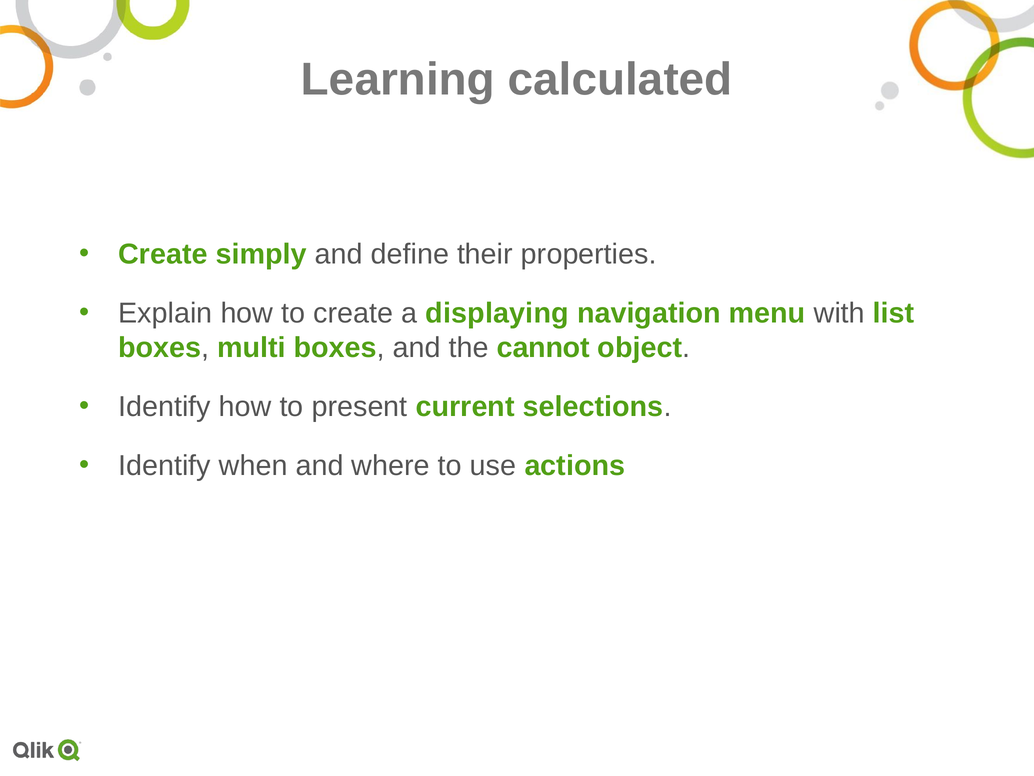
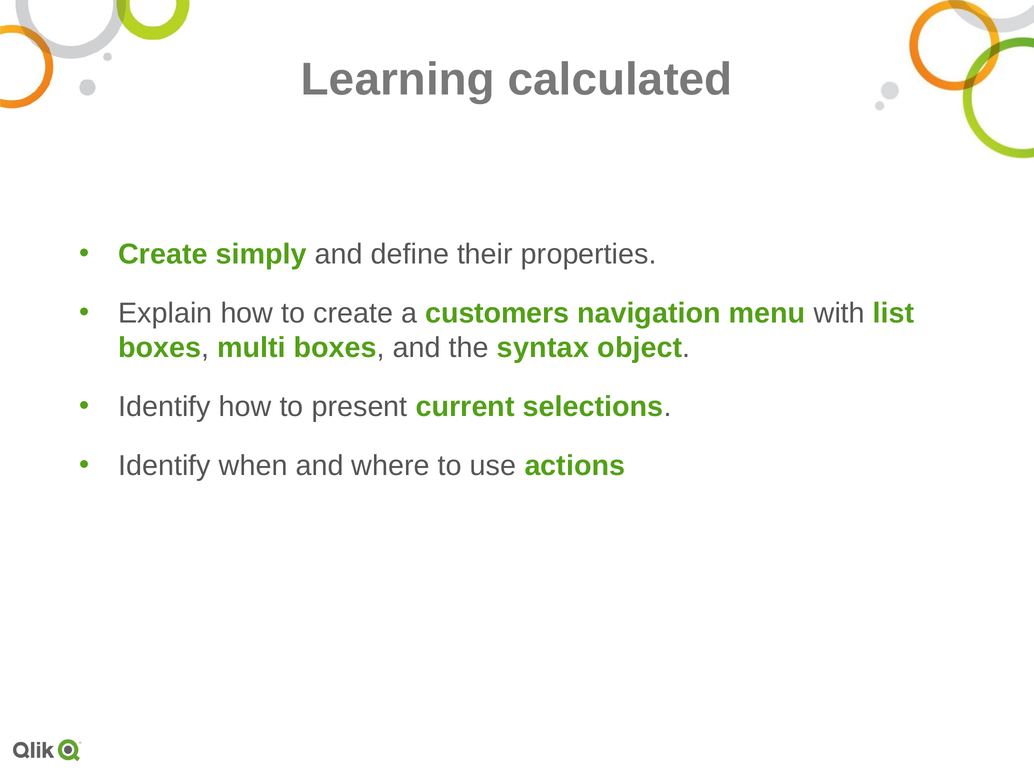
displaying: displaying -> customers
cannot: cannot -> syntax
